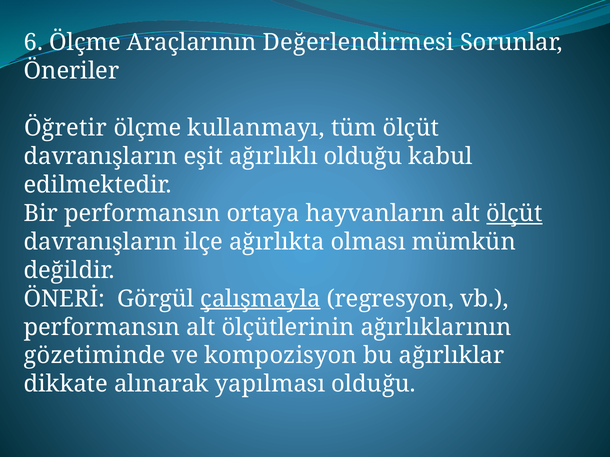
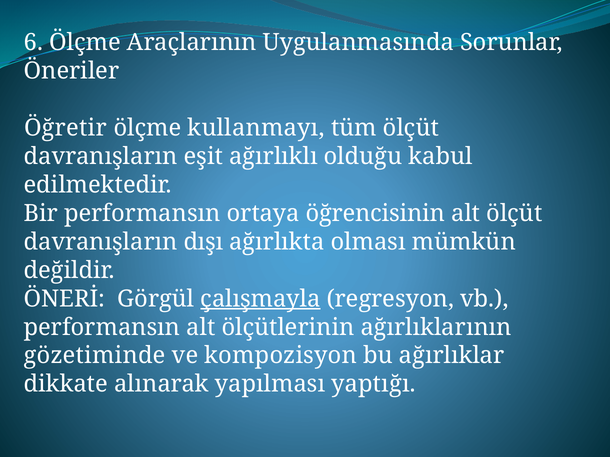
Değerlendirmesi: Değerlendirmesi -> Uygulanmasında
hayvanların: hayvanların -> öğrencisinin
ölçüt at (514, 214) underline: present -> none
ilçe: ilçe -> dışı
yapılması olduğu: olduğu -> yaptığı
